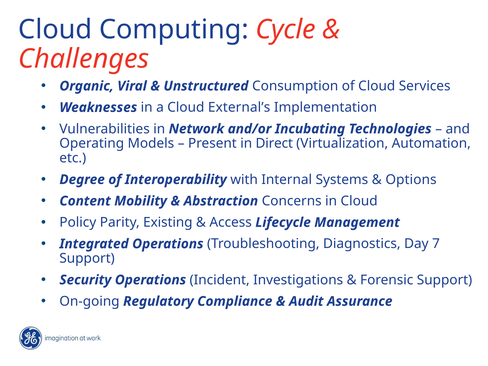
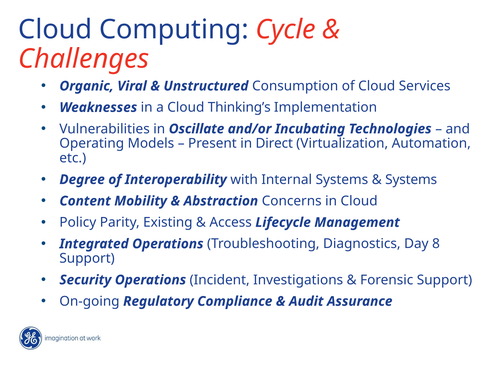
External’s: External’s -> Thinking’s
Network: Network -> Oscillate
Options at (411, 180): Options -> Systems
7: 7 -> 8
